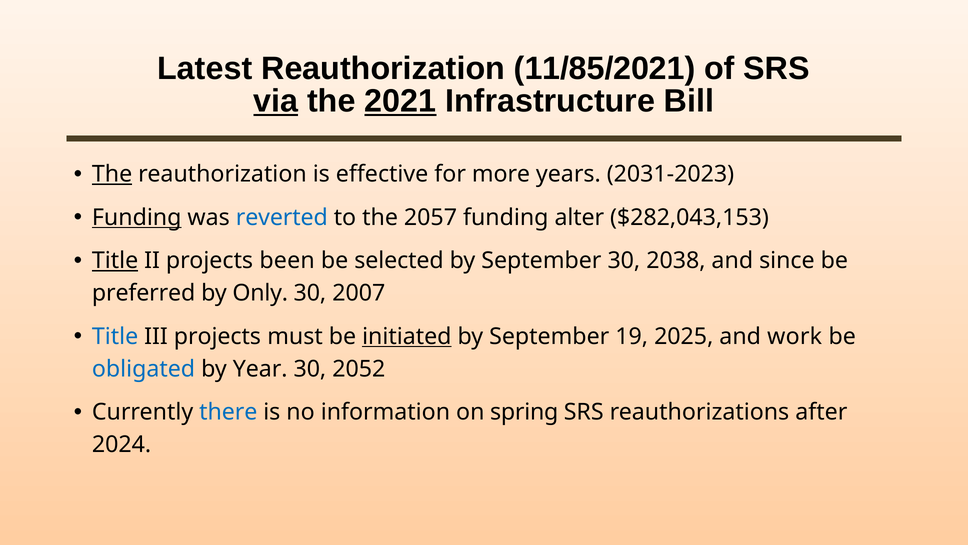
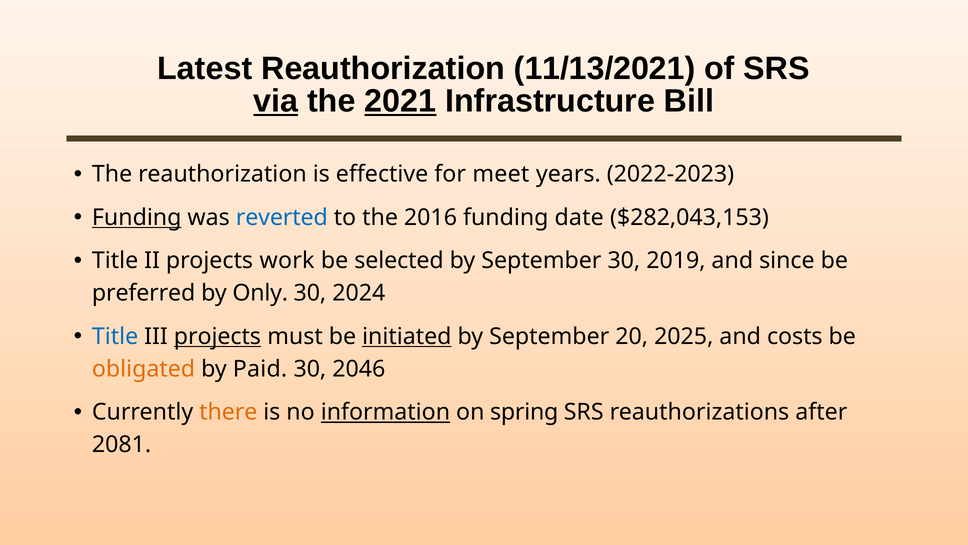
11/85/2021: 11/85/2021 -> 11/13/2021
The at (112, 174) underline: present -> none
more: more -> meet
2031-2023: 2031-2023 -> 2022-2023
2057: 2057 -> 2016
alter: alter -> date
Title at (115, 261) underline: present -> none
been: been -> work
2038: 2038 -> 2019
2007: 2007 -> 2024
projects at (217, 336) underline: none -> present
19: 19 -> 20
work: work -> costs
obligated colour: blue -> orange
Year: Year -> Paid
2052: 2052 -> 2046
there colour: blue -> orange
information underline: none -> present
2024: 2024 -> 2081
